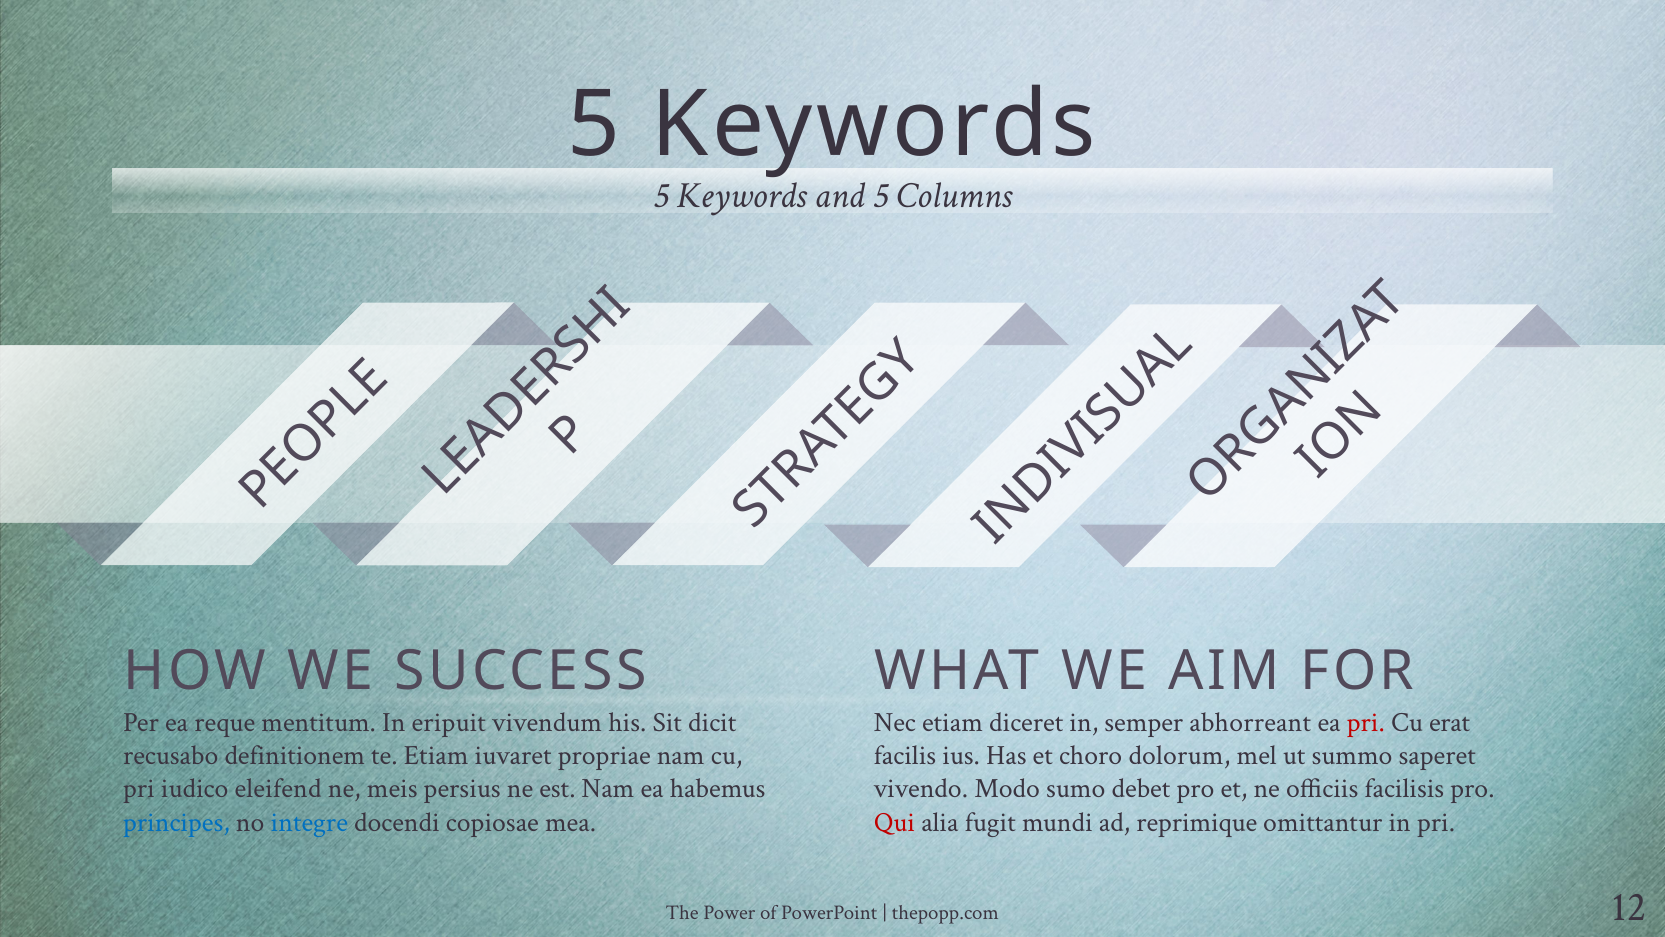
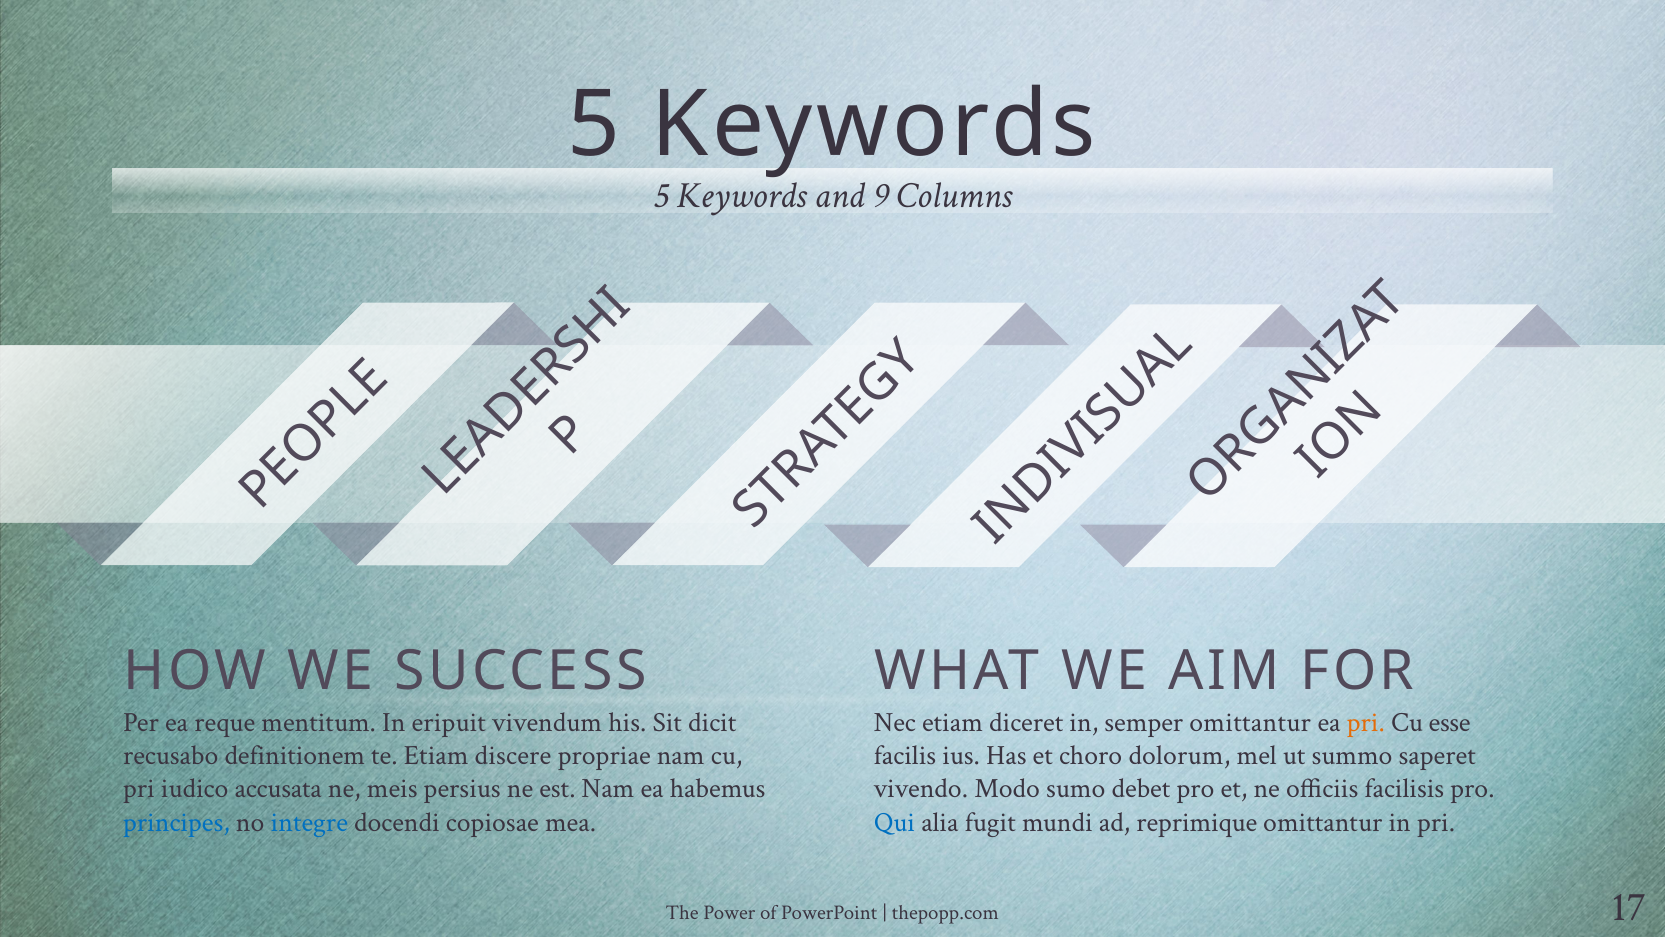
and 5: 5 -> 9
semper abhorreant: abhorreant -> omittantur
pri at (1366, 722) colour: red -> orange
erat: erat -> esse
iuvaret: iuvaret -> discere
eleifend: eleifend -> accusata
Qui colour: red -> blue
12: 12 -> 17
